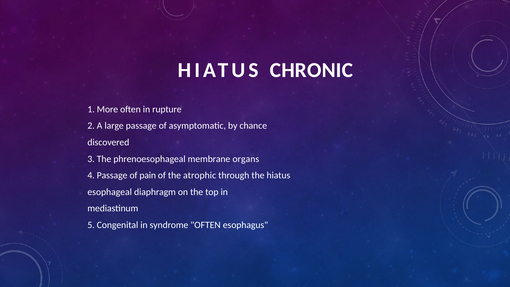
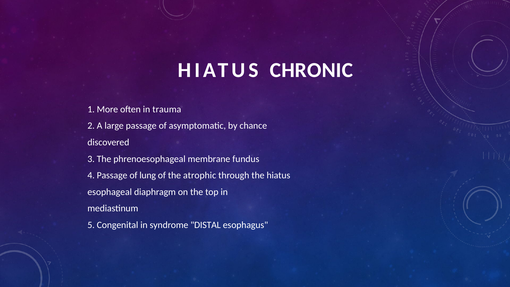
rupture: rupture -> trauma
organs: organs -> fundus
pain: pain -> lung
syndrome OFTEN: OFTEN -> DISTAL
